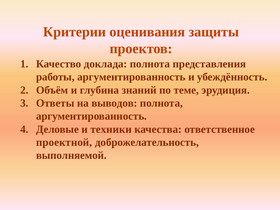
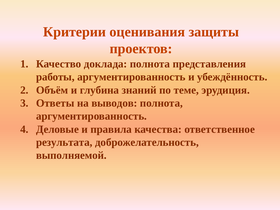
техники: техники -> правила
проектной: проектной -> результата
